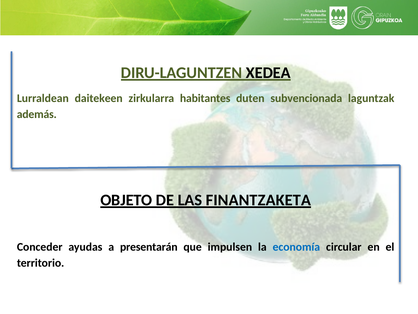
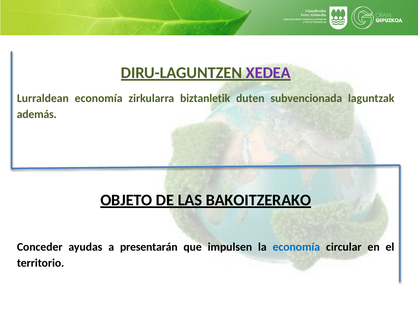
XEDEA colour: black -> purple
Lurraldean daitekeen: daitekeen -> economía
habitantes: habitantes -> biztanletik
FINANTZAKETA: FINANTZAKETA -> BAKOITZERAKO
